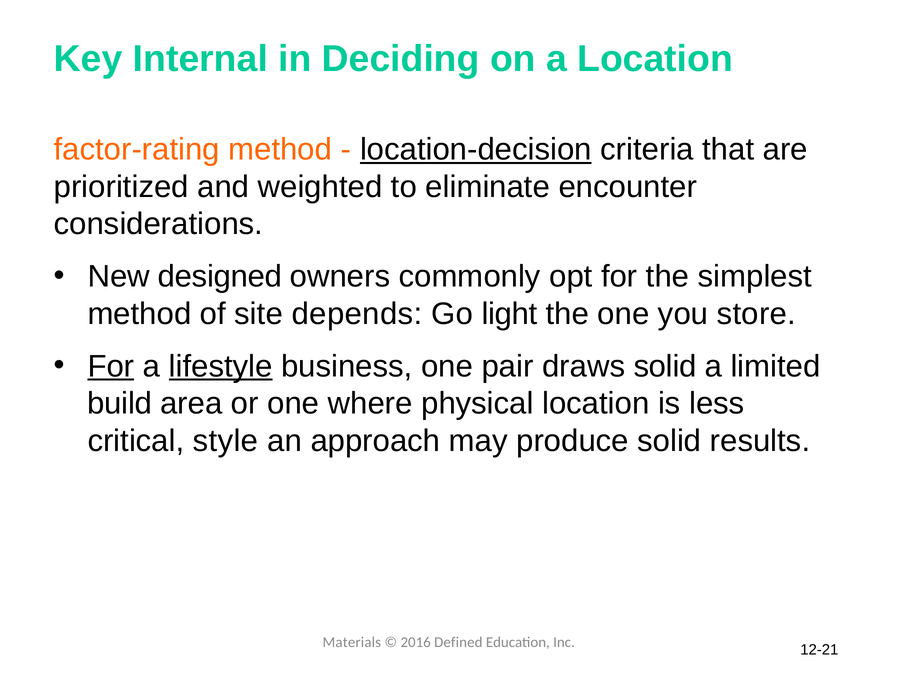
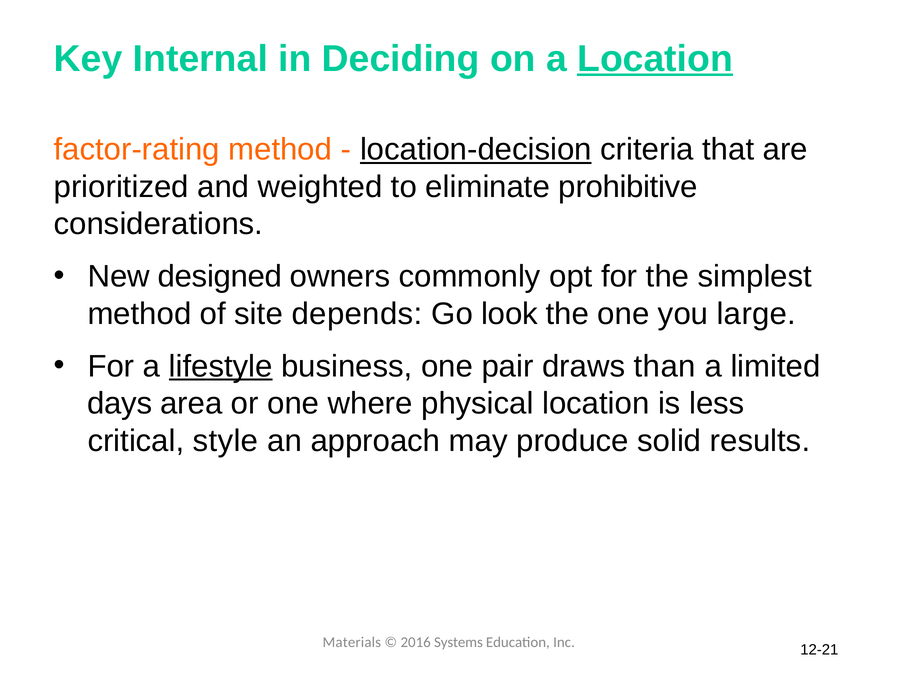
Location at (655, 59) underline: none -> present
encounter: encounter -> prohibitive
light: light -> look
store: store -> large
For at (111, 367) underline: present -> none
draws solid: solid -> than
build: build -> days
Defined: Defined -> Systems
